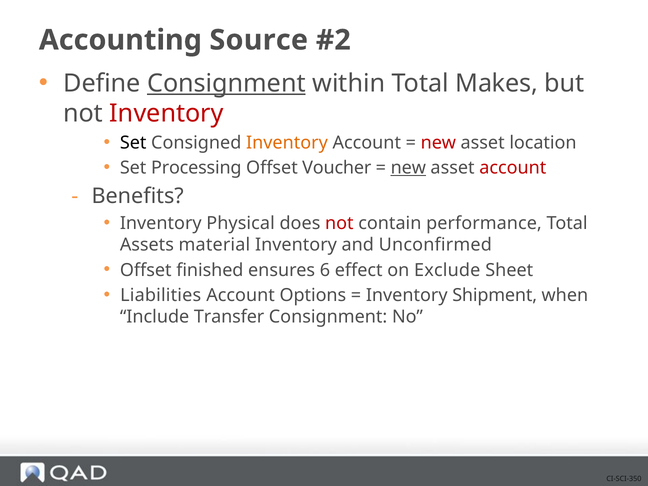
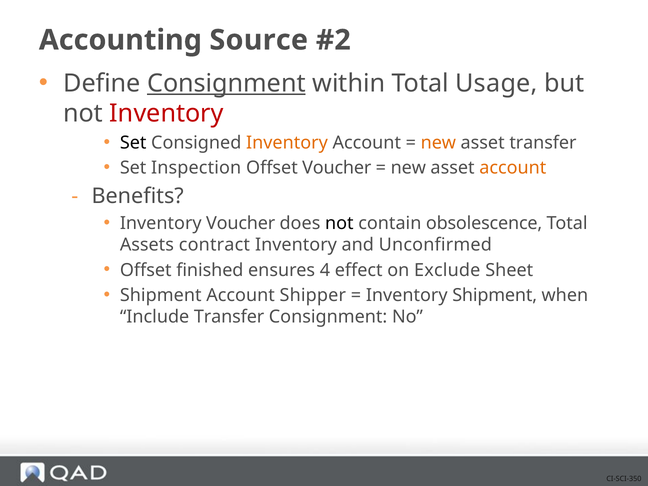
Makes: Makes -> Usage
new at (438, 143) colour: red -> orange
asset location: location -> transfer
Processing: Processing -> Inspection
new at (408, 168) underline: present -> none
account at (513, 168) colour: red -> orange
Inventory Physical: Physical -> Voucher
not at (339, 223) colour: red -> black
performance: performance -> obsolescence
material: material -> contract
6: 6 -> 4
Liabilities at (161, 295): Liabilities -> Shipment
Options: Options -> Shipper
